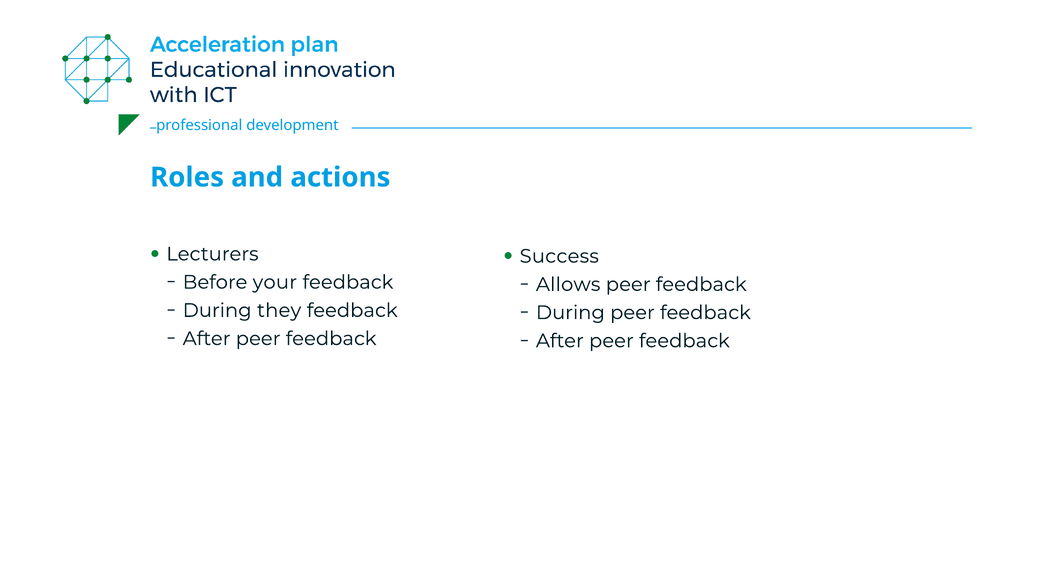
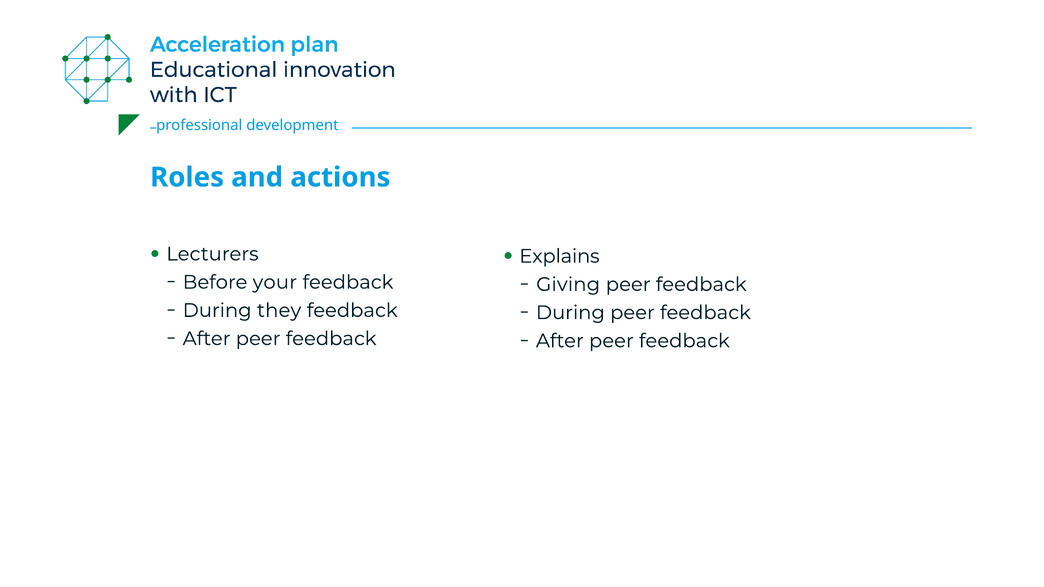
Success: Success -> Explains
Allows: Allows -> Giving
